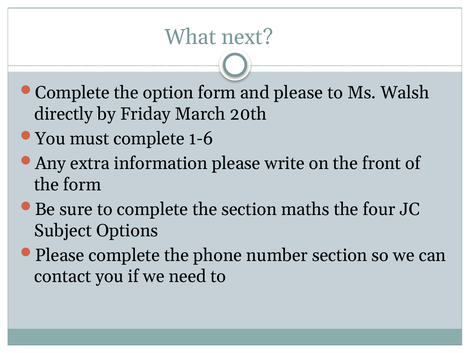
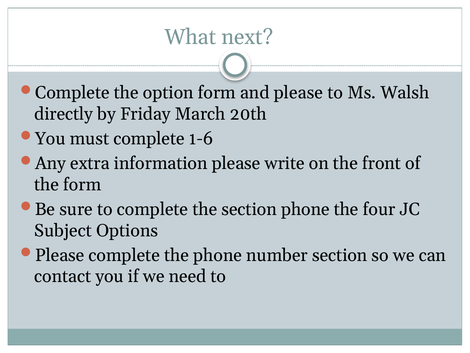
section maths: maths -> phone
